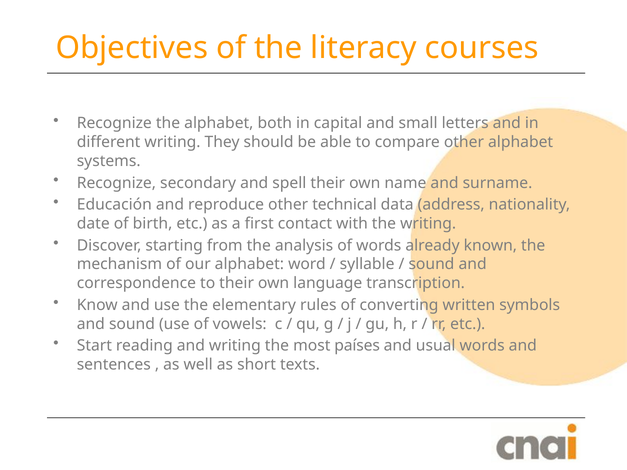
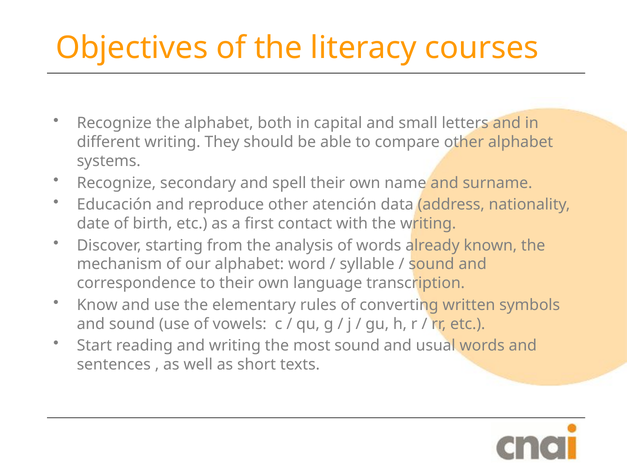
technical: technical -> atención
most países: países -> sound
